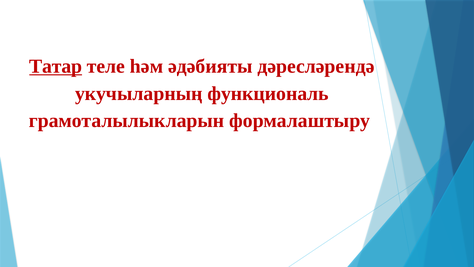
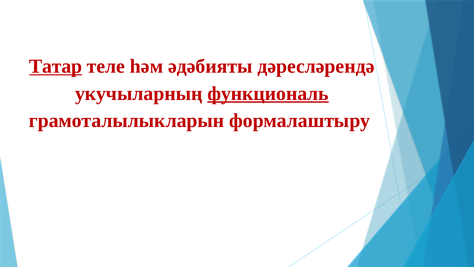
функциональ underline: none -> present
